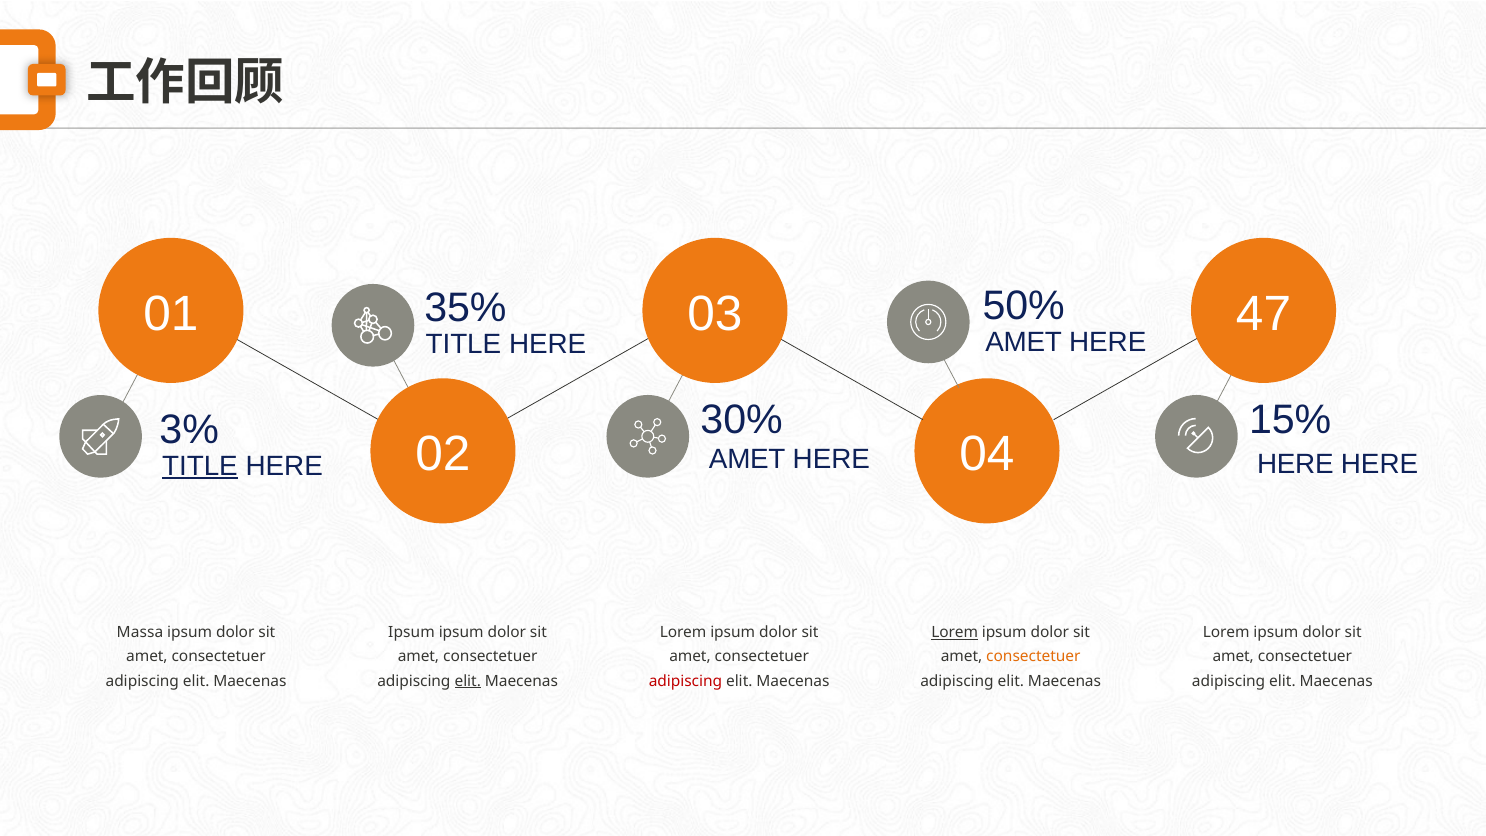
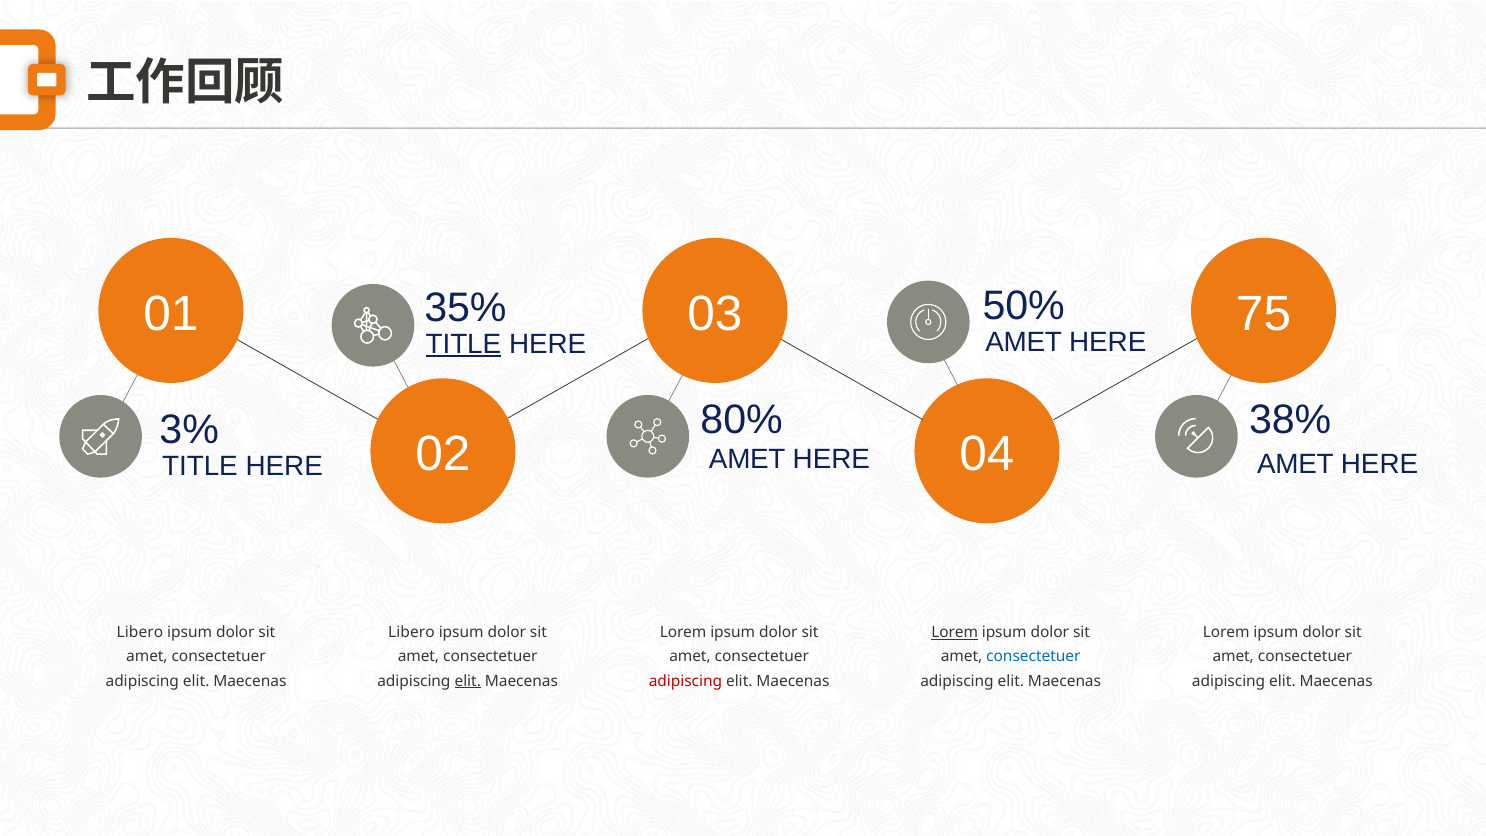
47: 47 -> 75
TITLE at (463, 344) underline: none -> present
30%: 30% -> 80%
15%: 15% -> 38%
HERE at (1295, 464): HERE -> AMET
TITLE at (200, 466) underline: present -> none
Massa at (140, 632): Massa -> Libero
Ipsum at (412, 632): Ipsum -> Libero
consectetuer at (1033, 657) colour: orange -> blue
